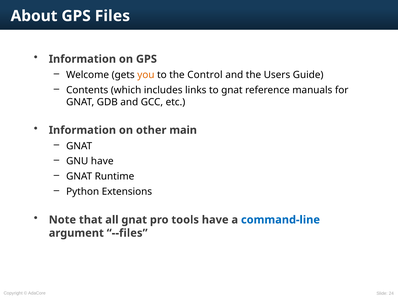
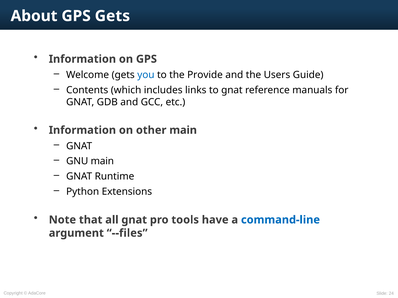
GPS Files: Files -> Gets
you colour: orange -> blue
Control: Control -> Provide
GNU have: have -> main
